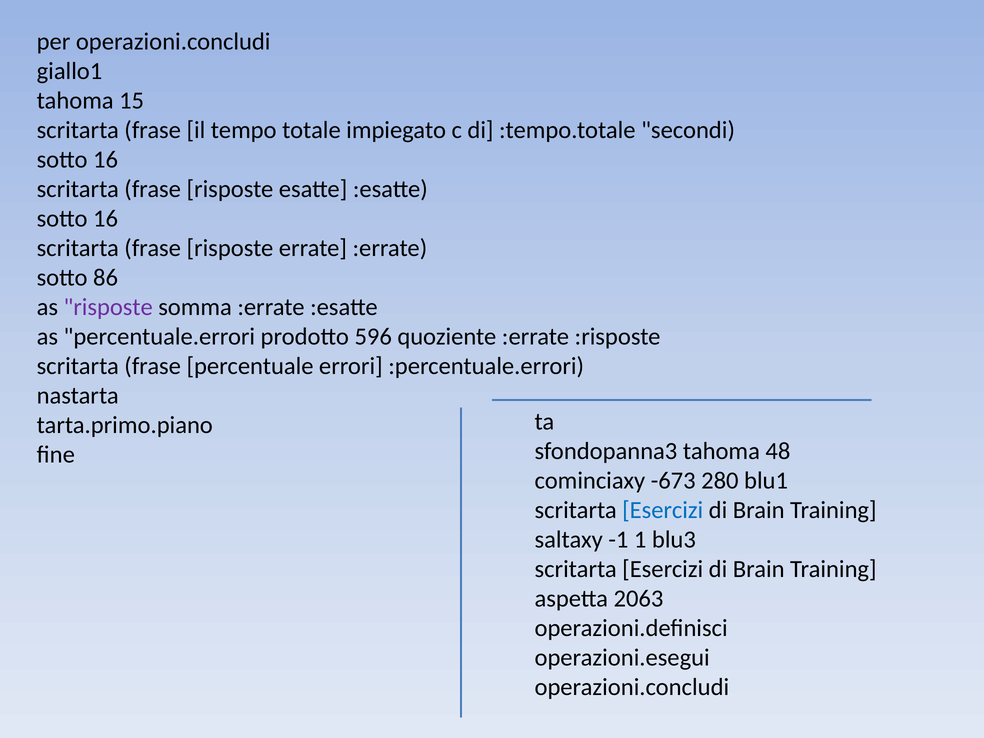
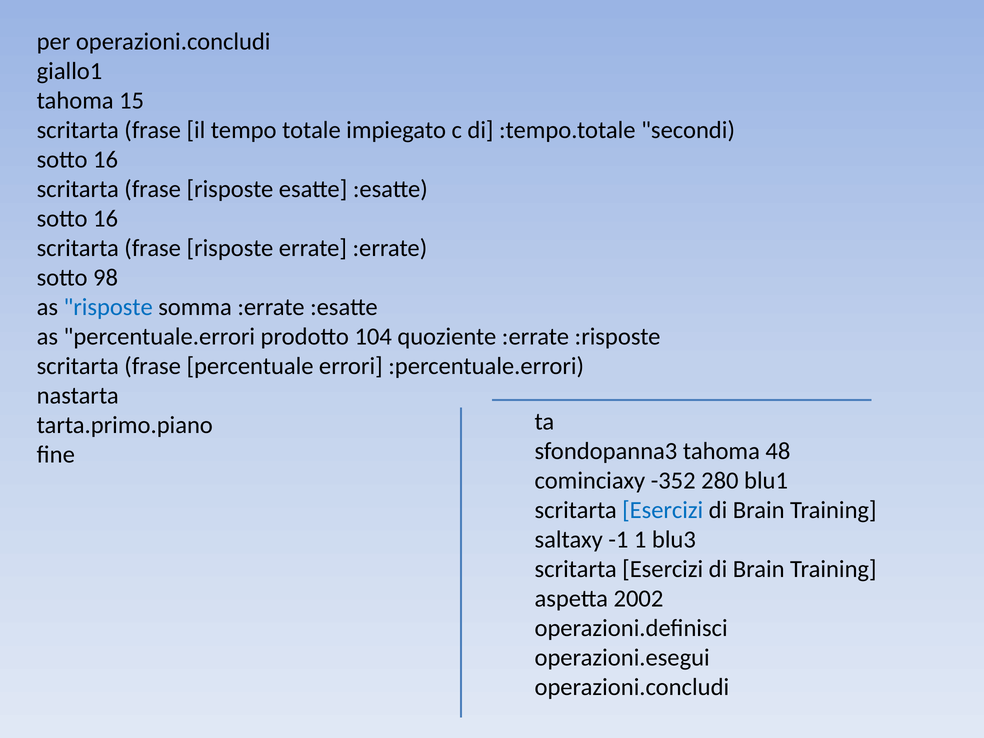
86: 86 -> 98
risposte at (108, 307) colour: purple -> blue
596: 596 -> 104
-673: -673 -> -352
2063: 2063 -> 2002
